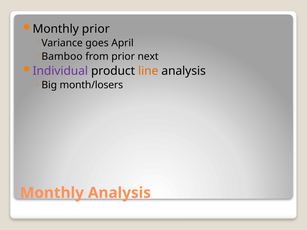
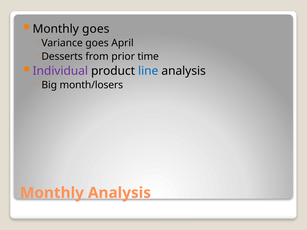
Monthly prior: prior -> goes
Bamboo: Bamboo -> Desserts
next: next -> time
line colour: orange -> blue
